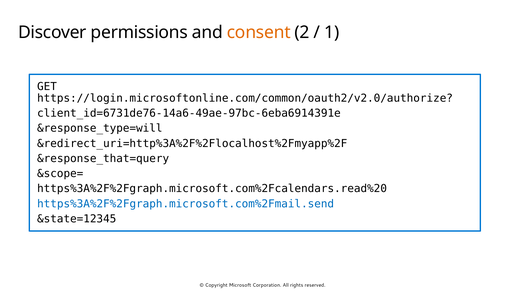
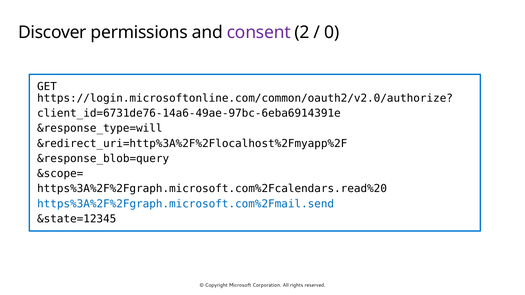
consent colour: orange -> purple
1: 1 -> 0
&response_that=query: &response_that=query -> &response_blob=query
